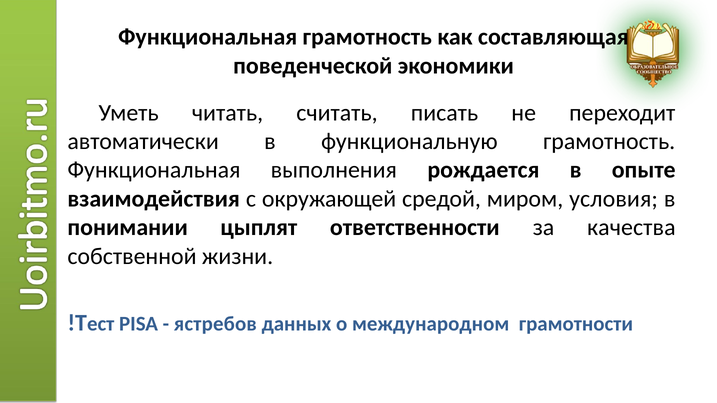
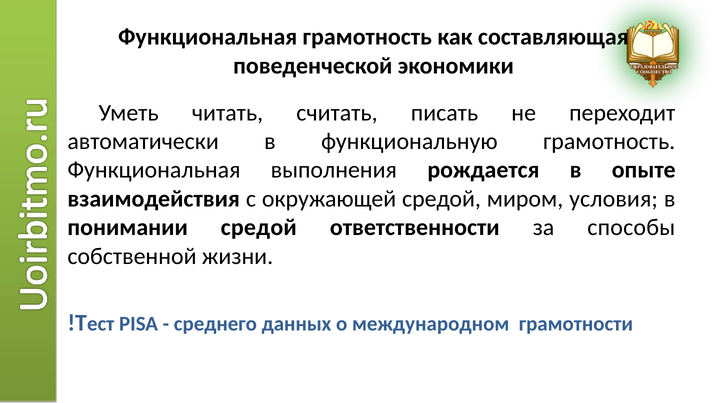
понимании цыплят: цыплят -> средой
качества: качества -> способы
ястребов: ястребов -> среднего
